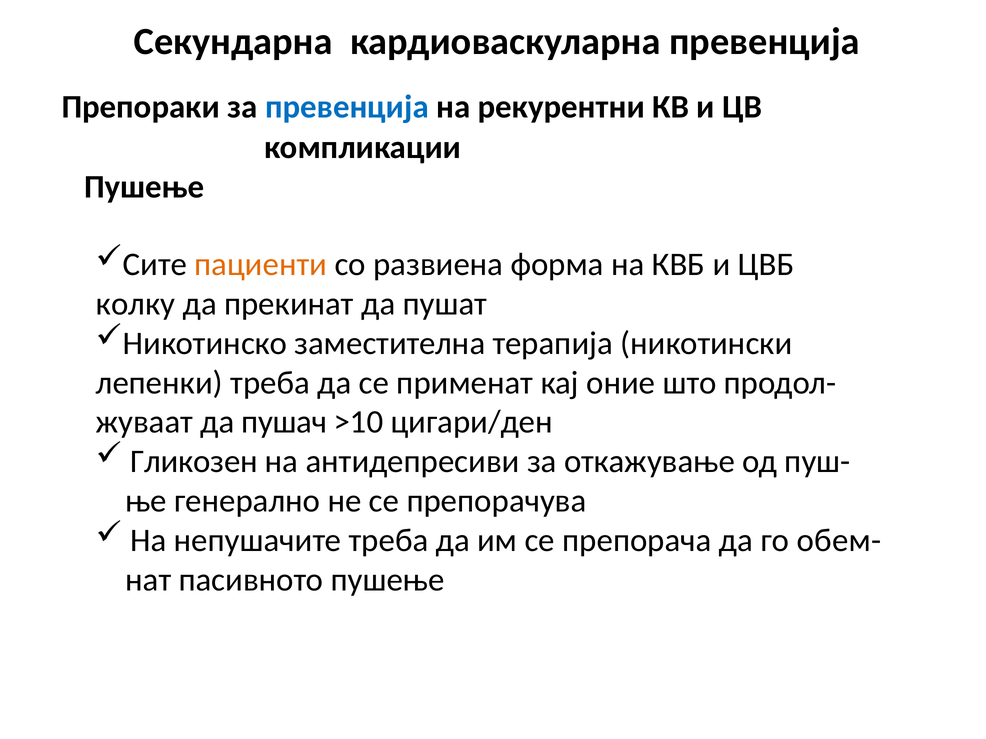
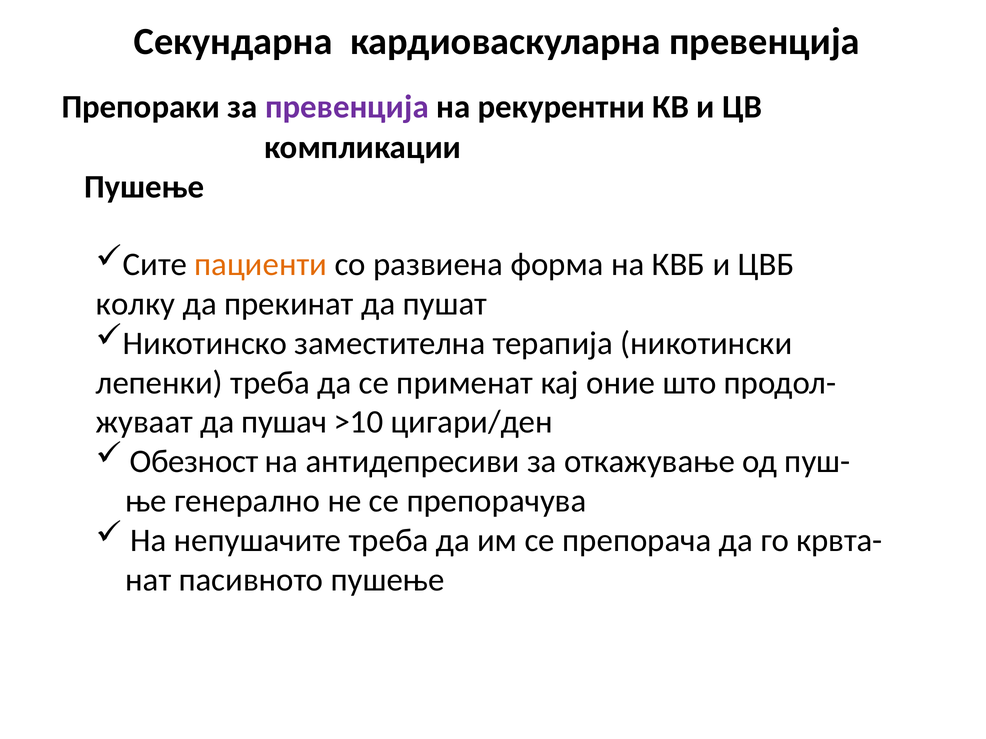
превенција at (347, 107) colour: blue -> purple
Гликозен: Гликозен -> Обезност
обем-: обем- -> крвта-
